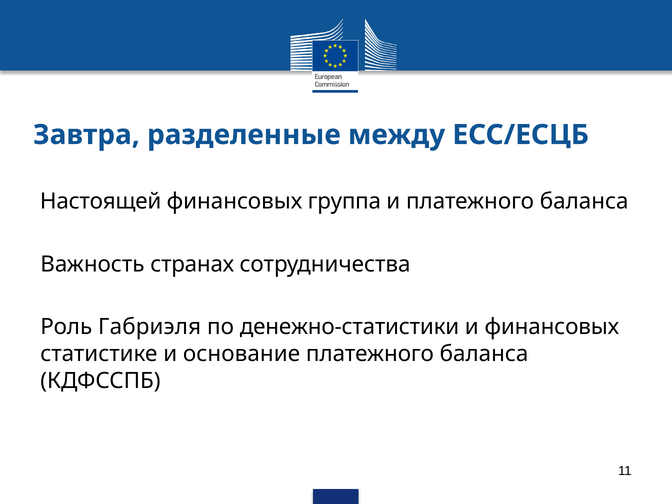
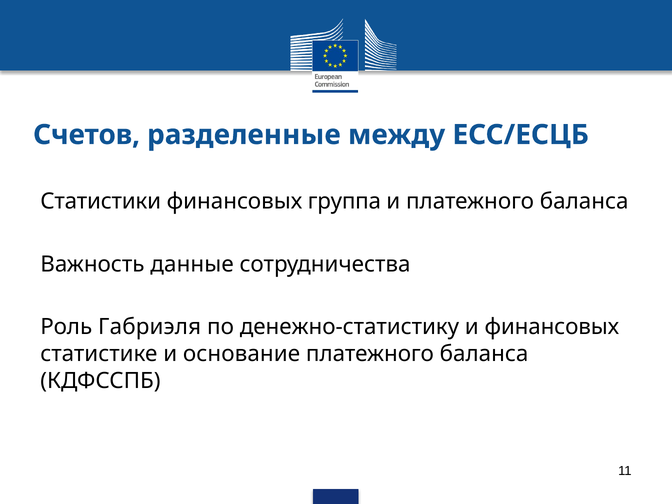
Завтра: Завтра -> Счетов
Настоящей: Настоящей -> Статистики
странах: странах -> данные
денежно-статистики: денежно-статистики -> денежно-статистику
